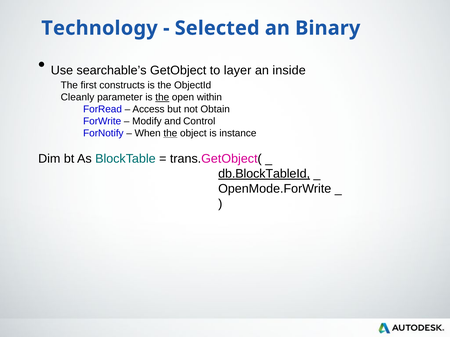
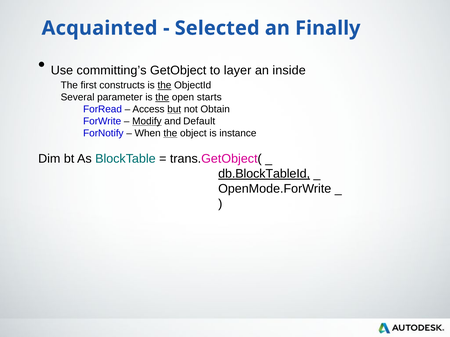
Technology: Technology -> Acquainted
Binary: Binary -> Finally
searchable’s: searchable’s -> committing’s
the at (164, 85) underline: none -> present
Cleanly: Cleanly -> Several
within: within -> starts
but underline: none -> present
Modify underline: none -> present
Control: Control -> Default
